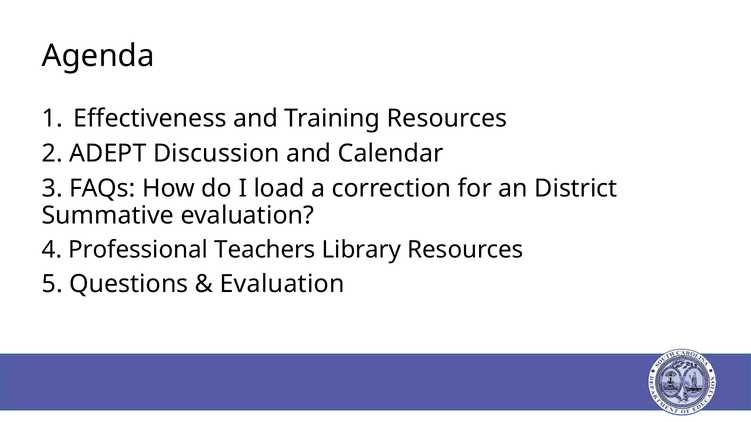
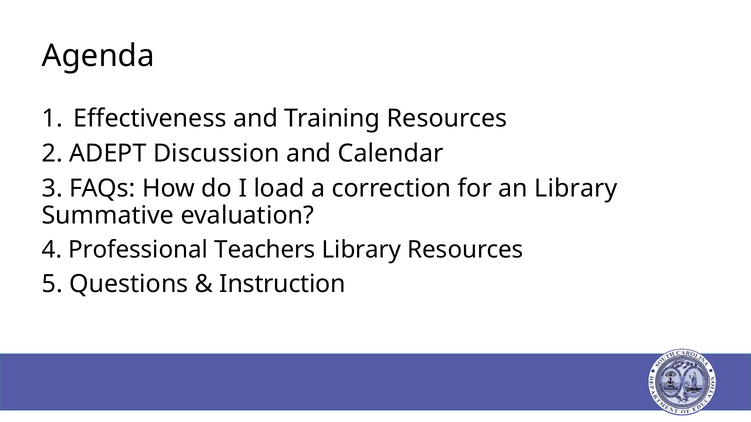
an District: District -> Library
Evaluation at (282, 284): Evaluation -> Instruction
